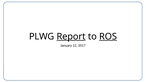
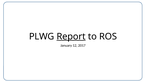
ROS underline: present -> none
